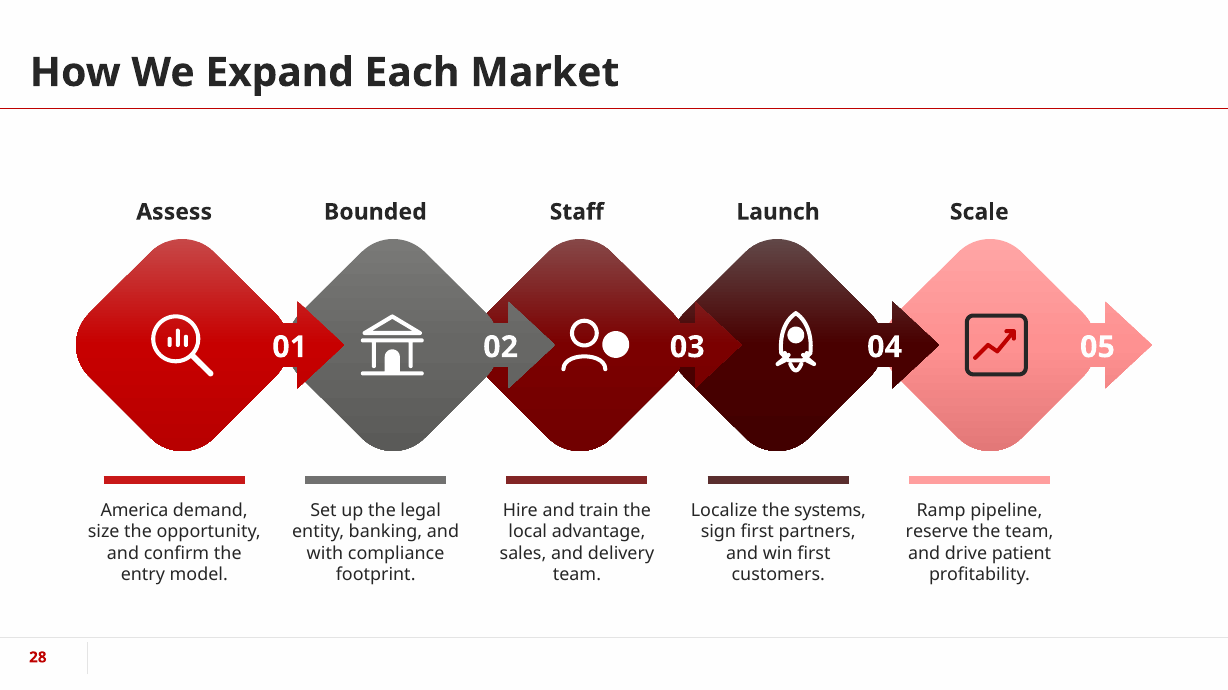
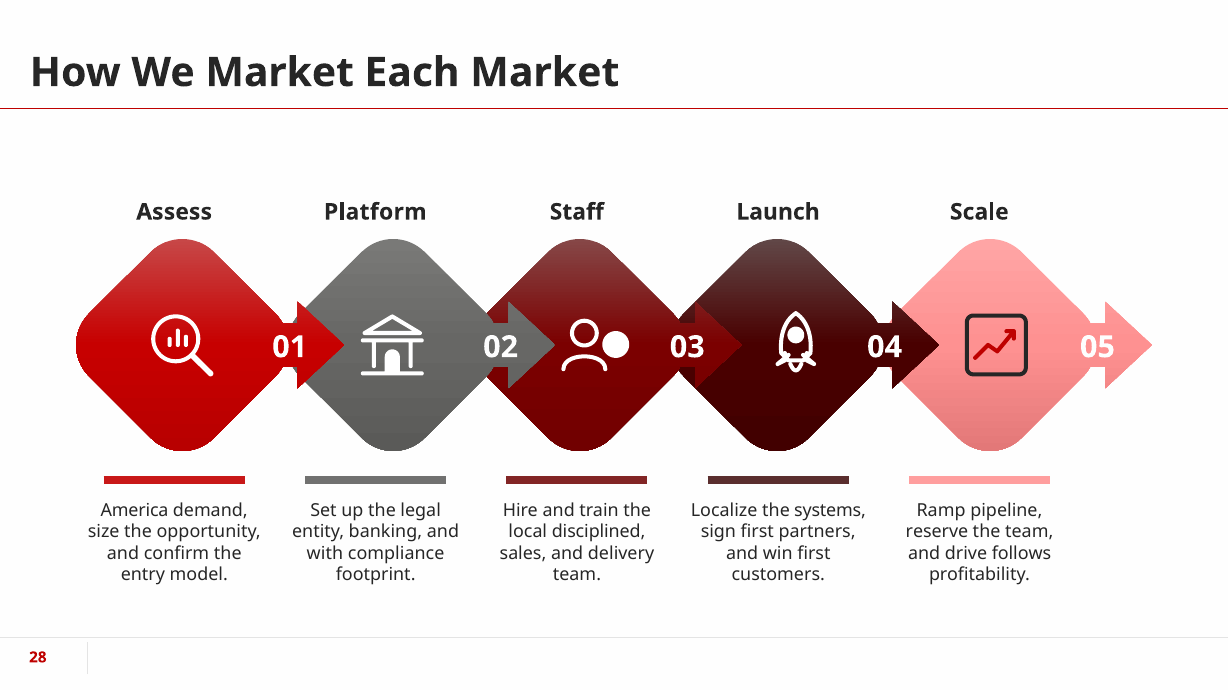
We Expand: Expand -> Market
Bounded: Bounded -> Platform
advantage: advantage -> disciplined
patient: patient -> follows
